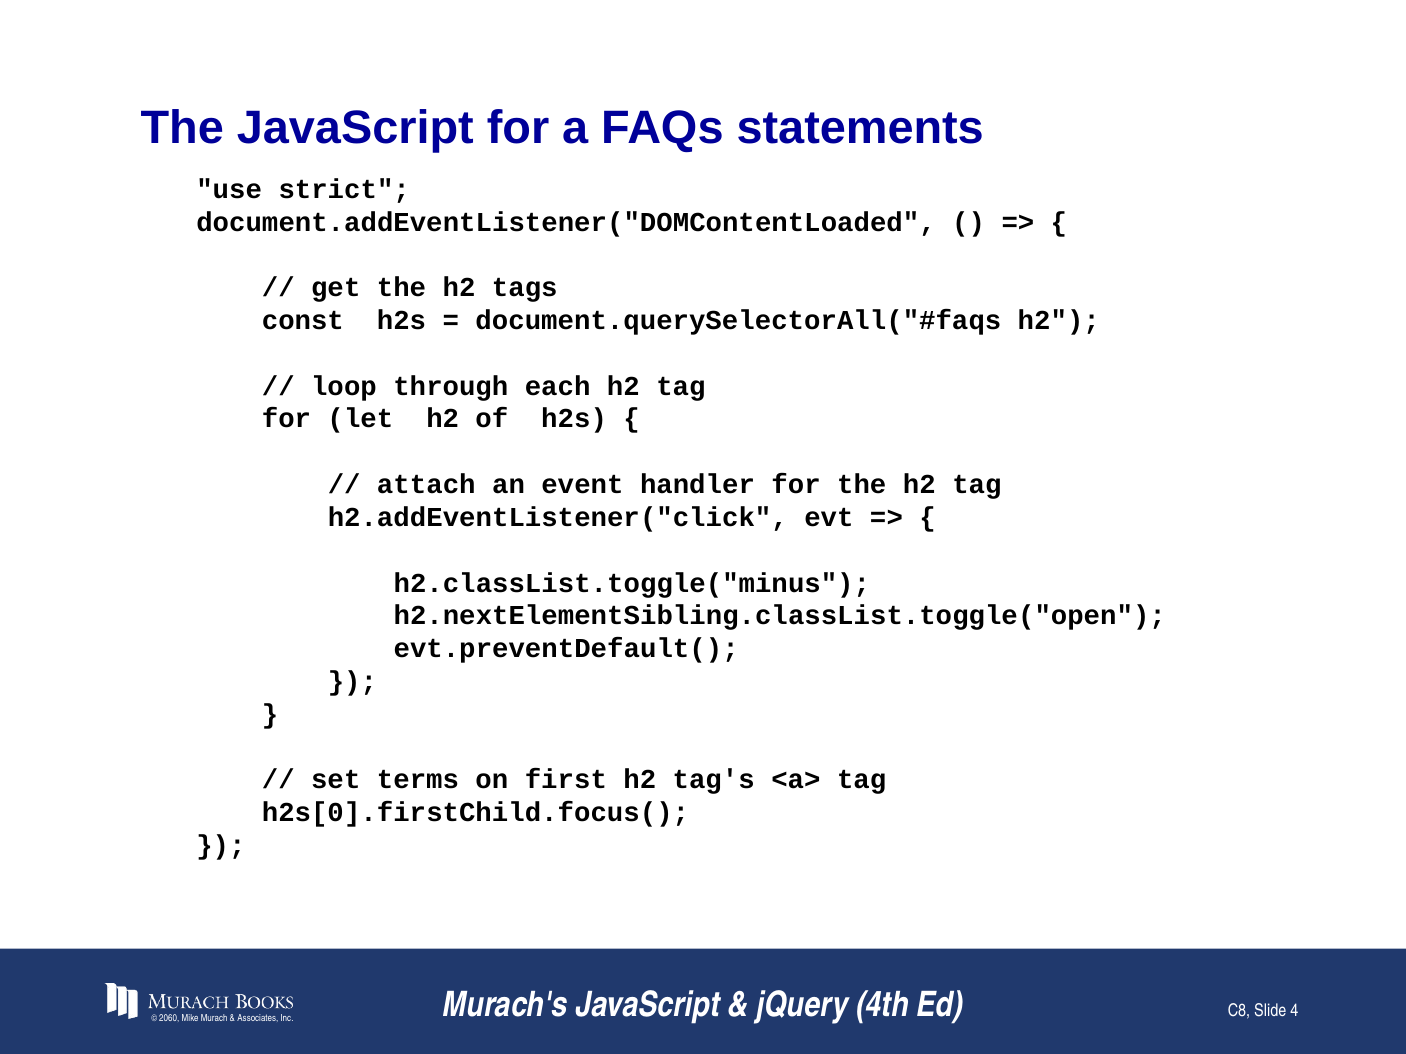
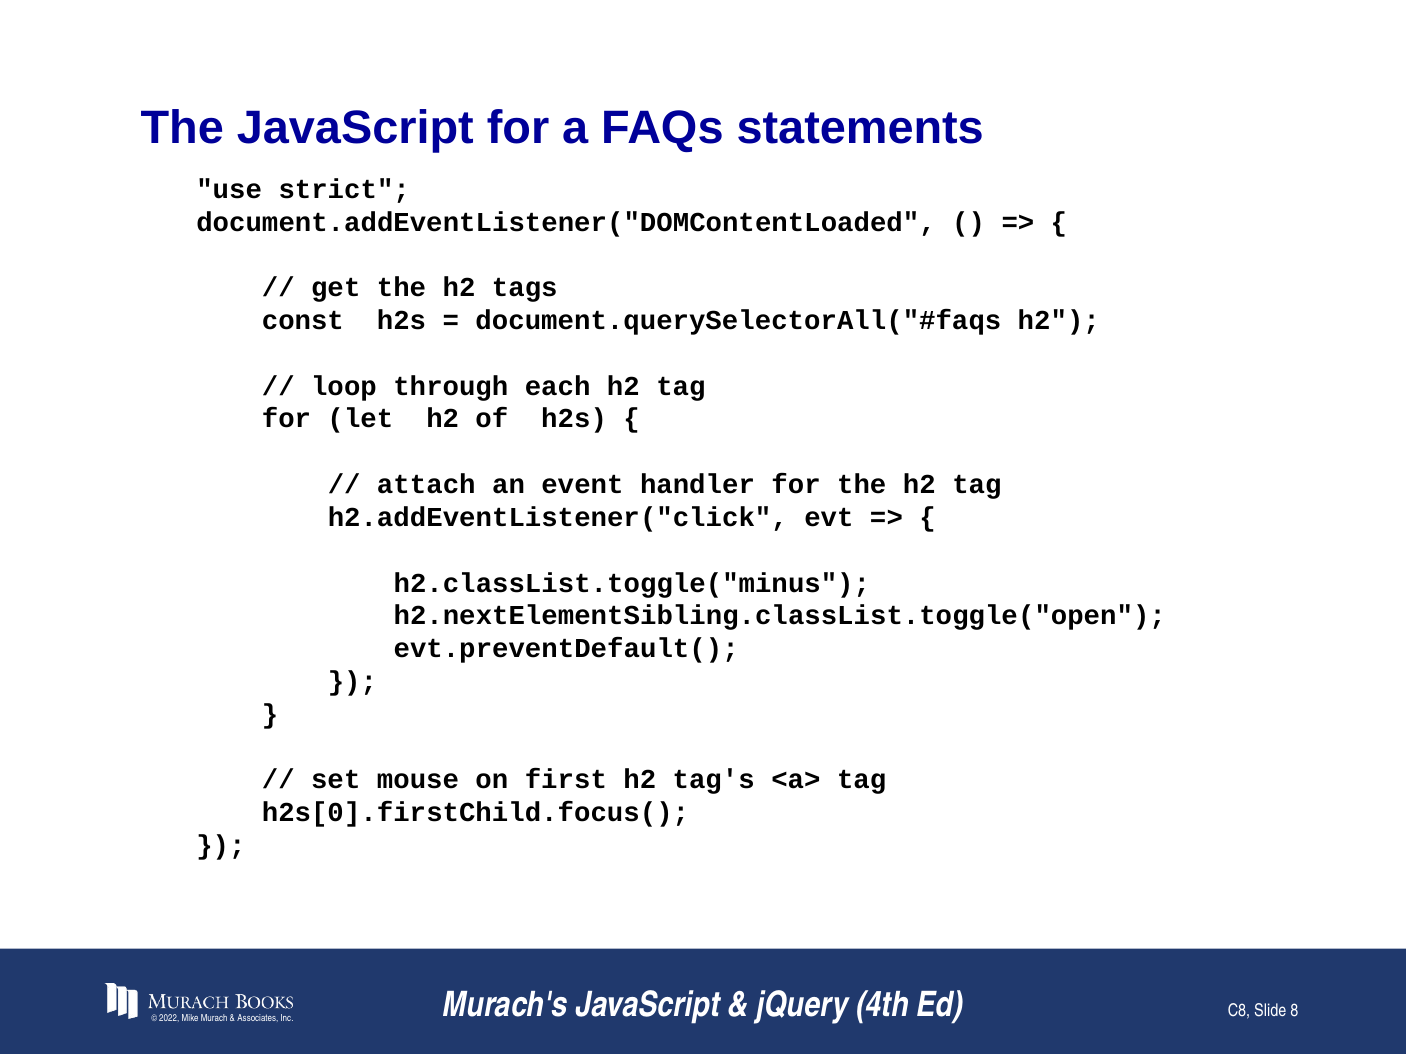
terms: terms -> mouse
2060: 2060 -> 2022
4: 4 -> 8
